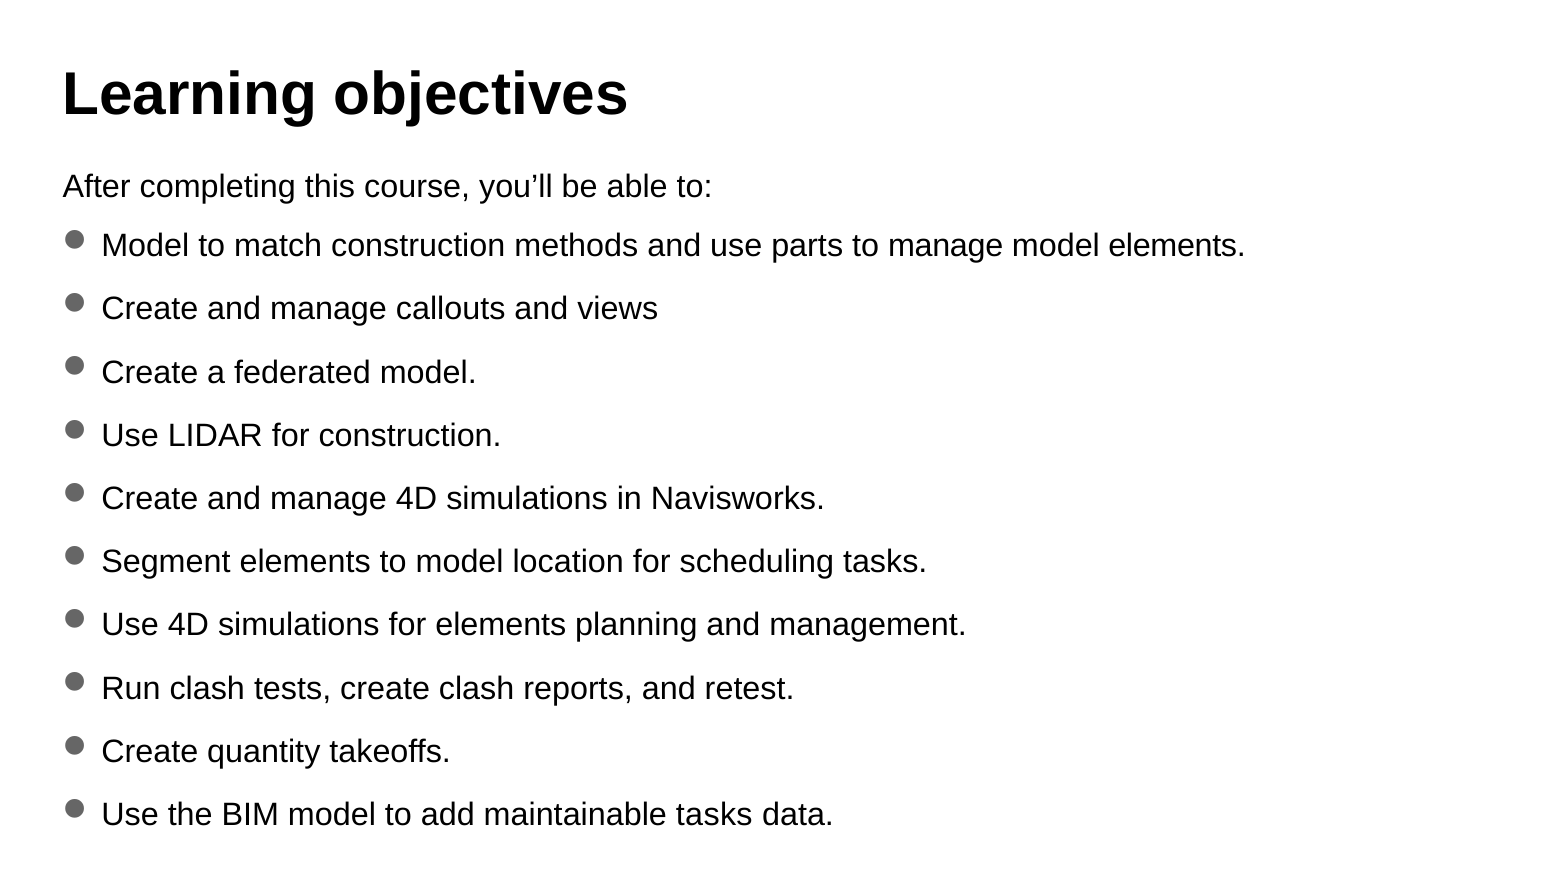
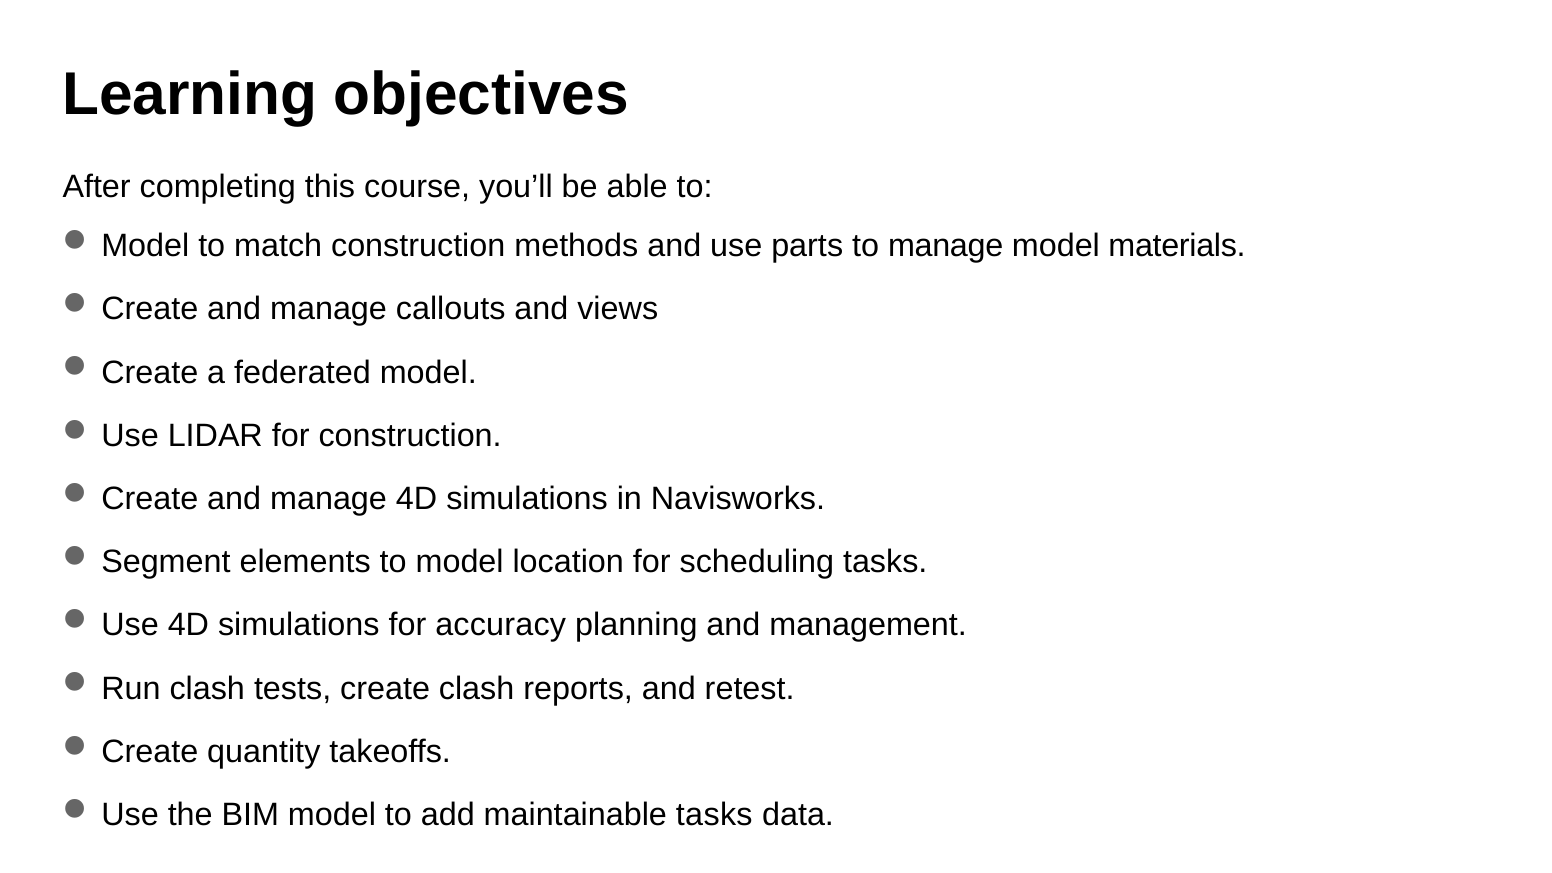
model elements: elements -> materials
for elements: elements -> accuracy
